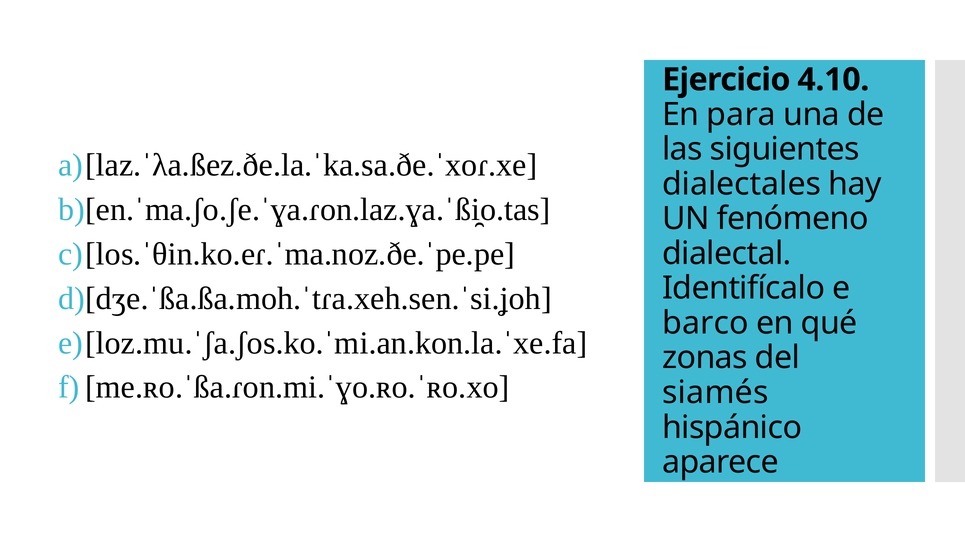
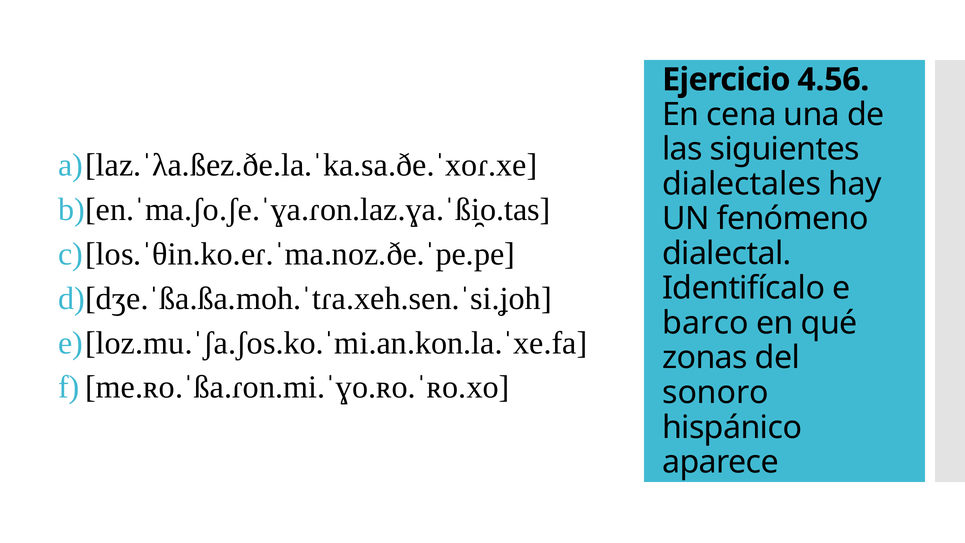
4.10: 4.10 -> 4.56
para: para -> cena
siamés: siamés -> sonoro
